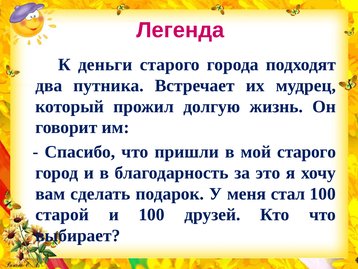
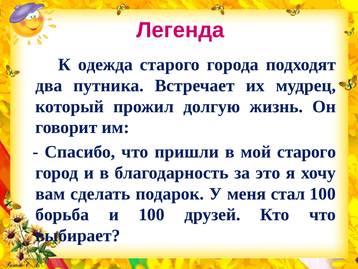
деньги: деньги -> одежда
старой: старой -> борьба
